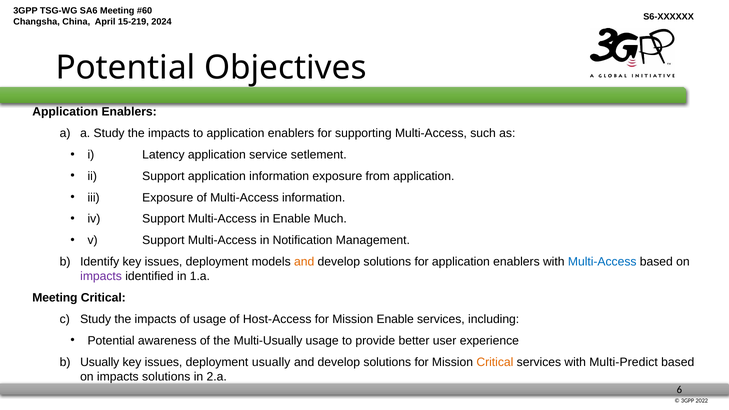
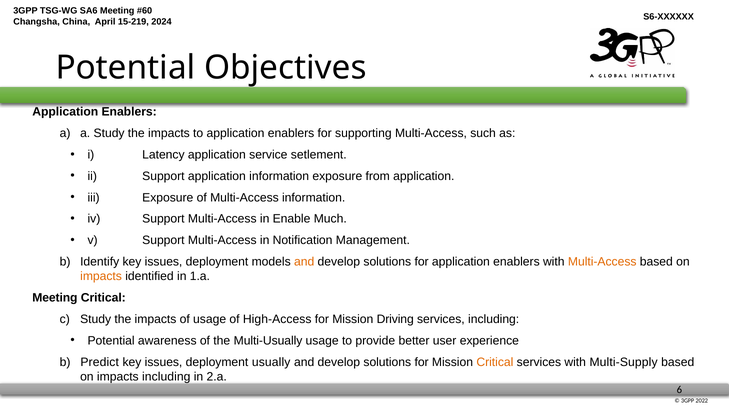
Multi-Access at (602, 262) colour: blue -> orange
impacts at (101, 276) colour: purple -> orange
Host-Access: Host-Access -> High-Access
Mission Enable: Enable -> Driving
Usually at (100, 362): Usually -> Predict
Multi-Predict: Multi-Predict -> Multi-Supply
impacts solutions: solutions -> including
